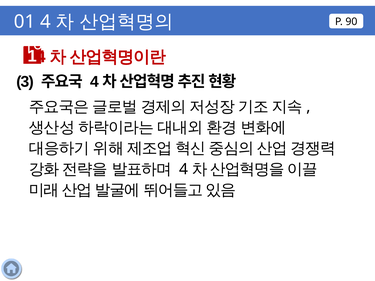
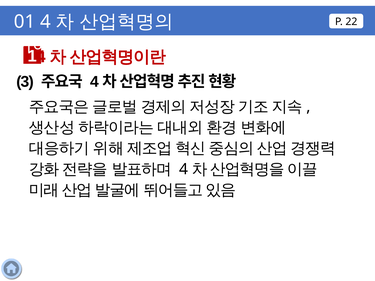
90: 90 -> 22
